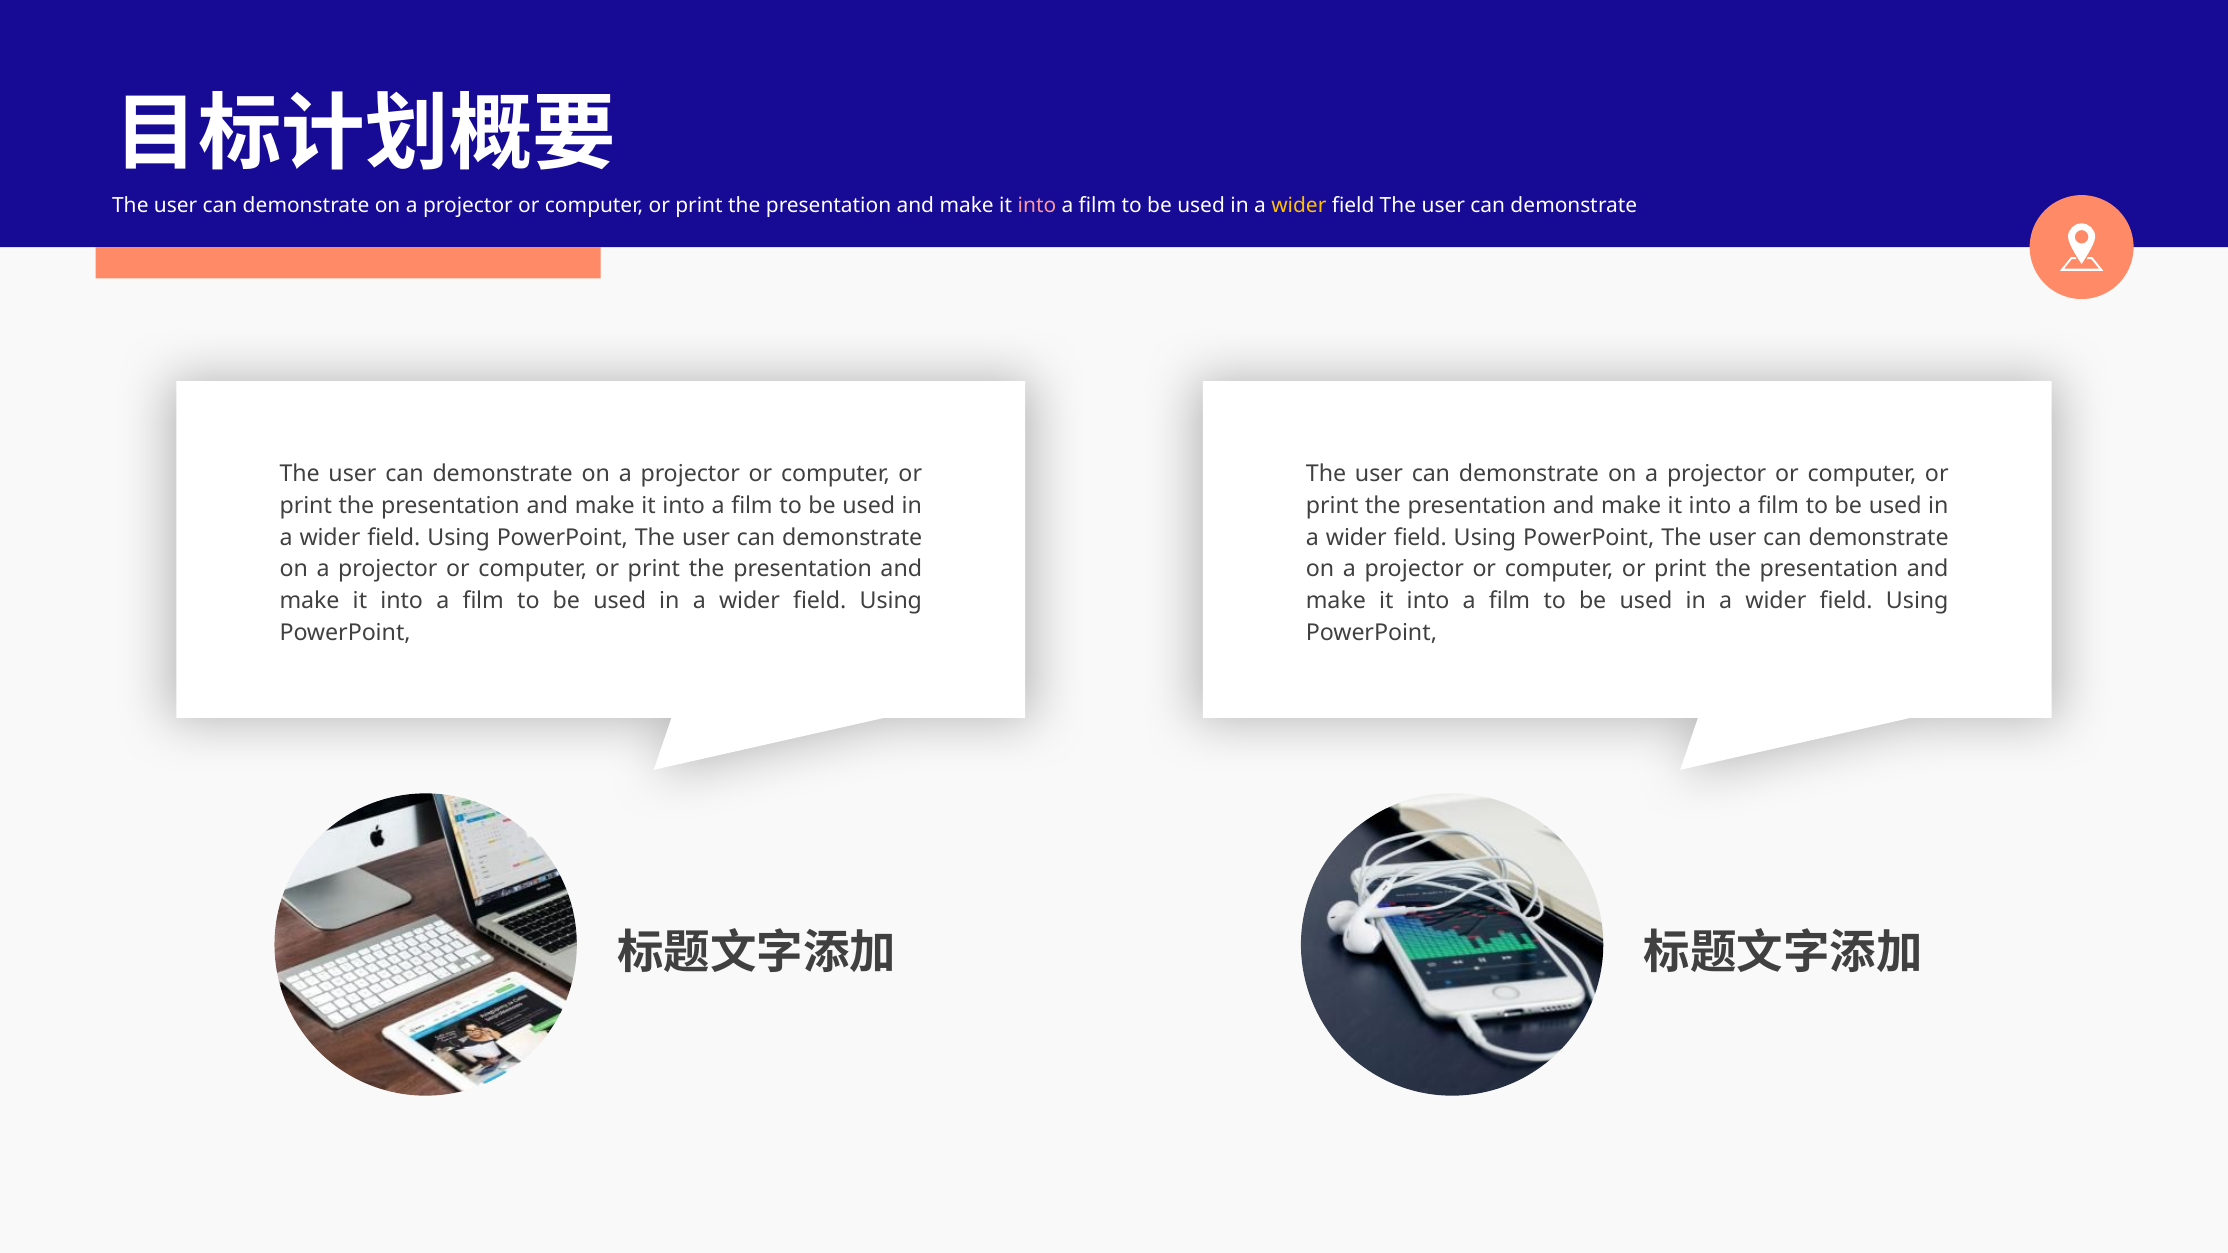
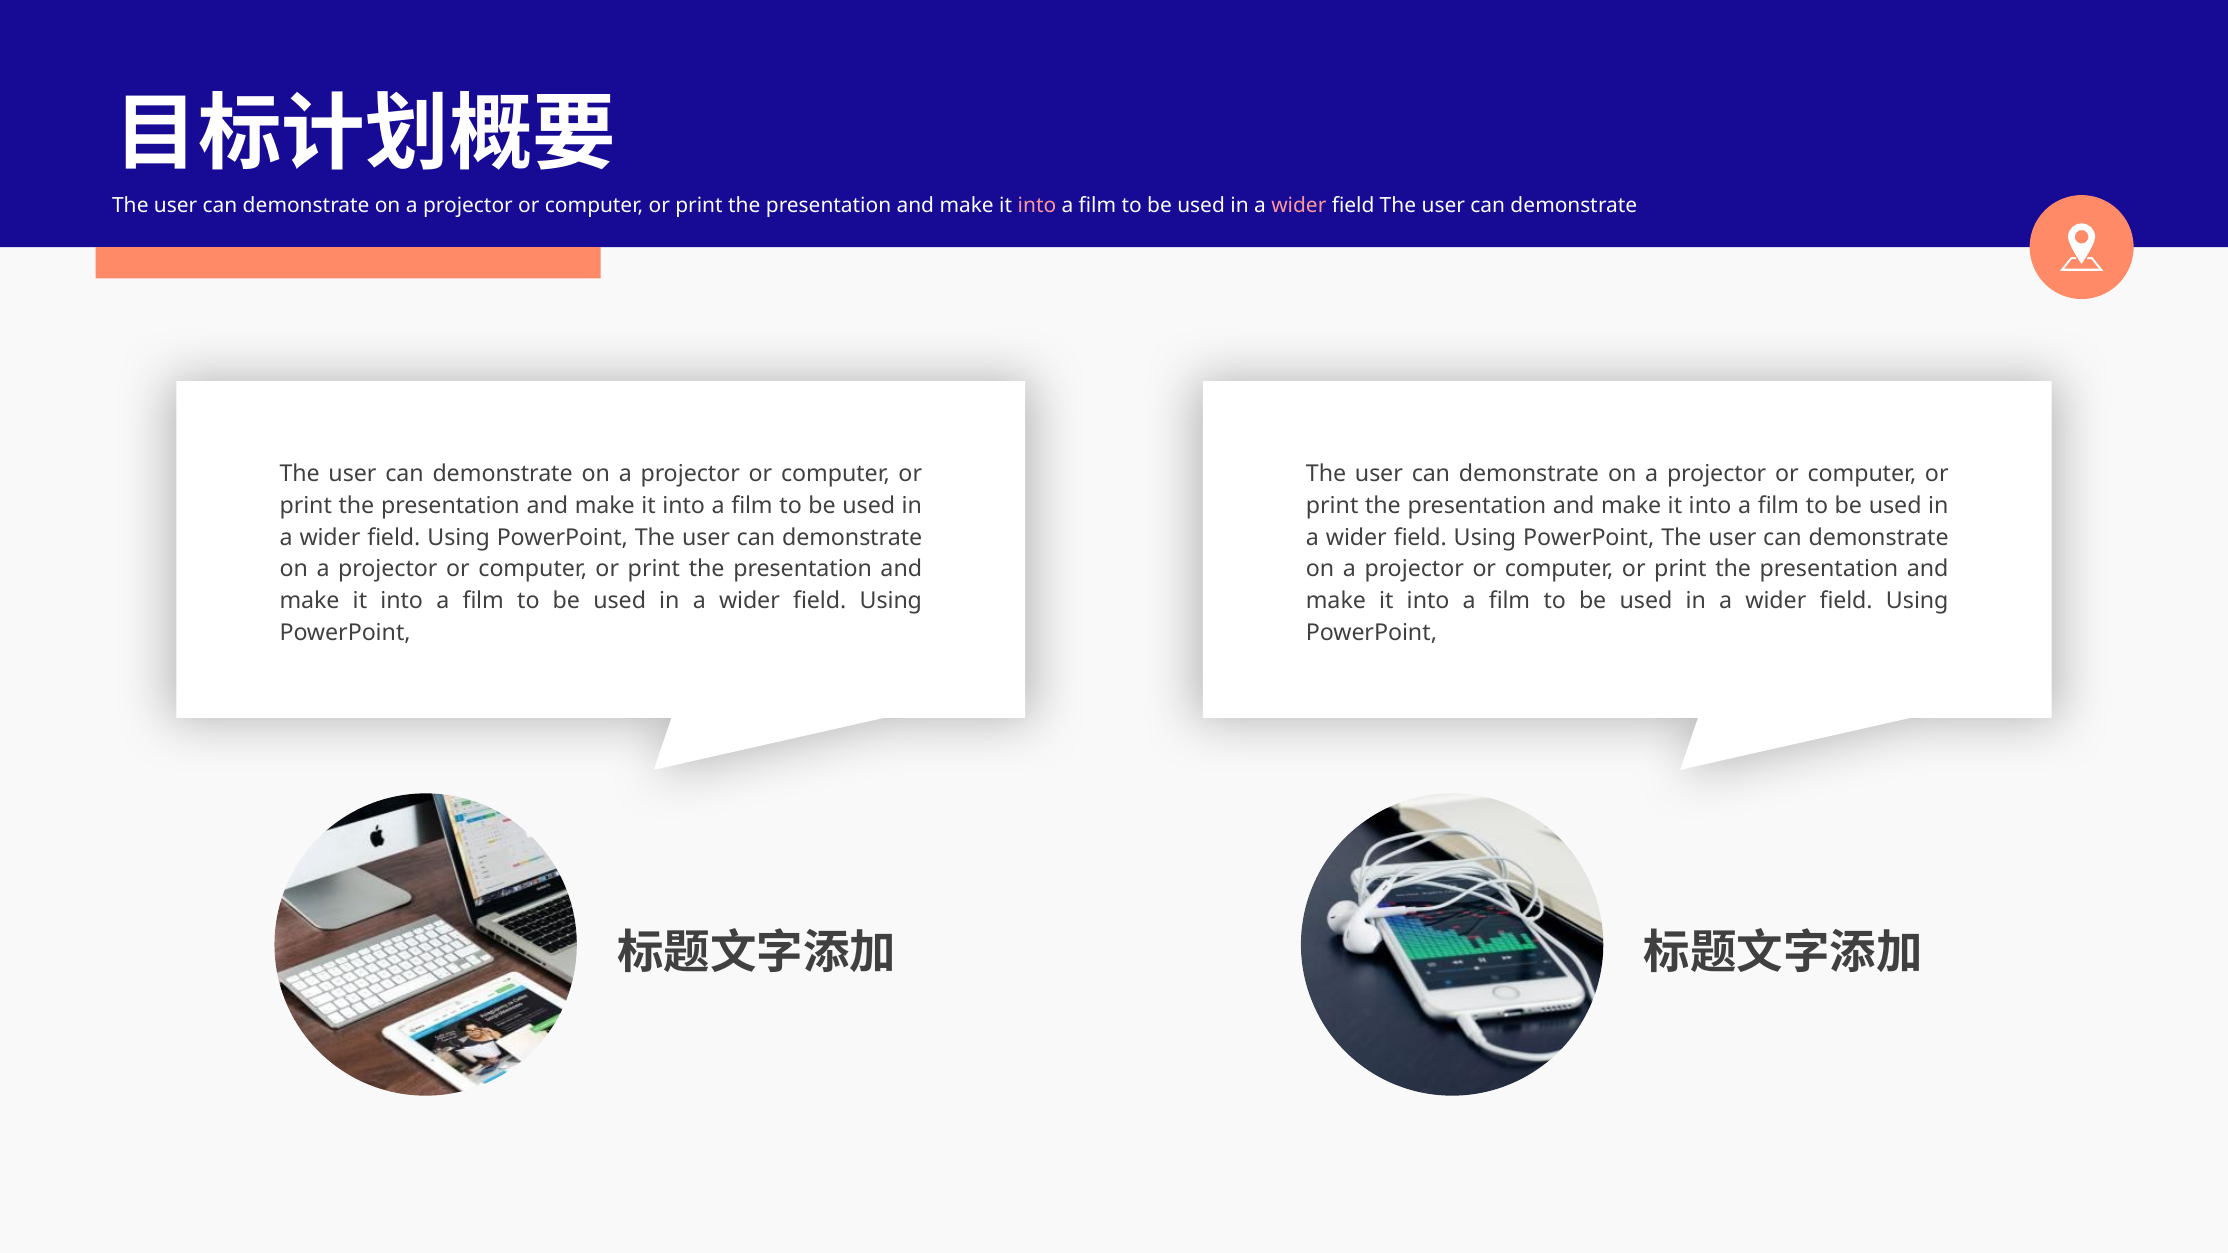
wider at (1299, 205) colour: yellow -> pink
